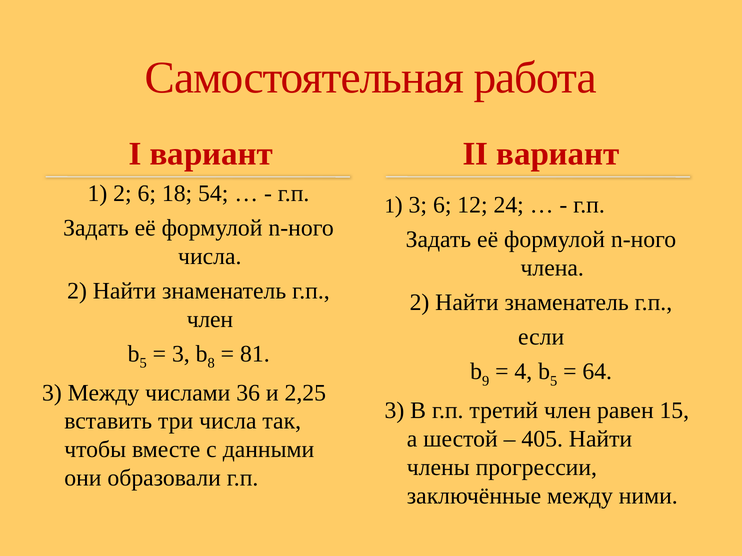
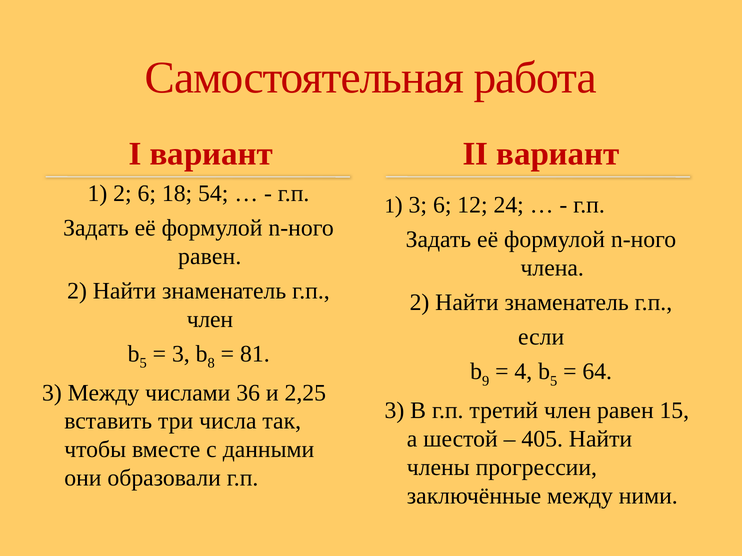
числа at (210, 256): числа -> равен
